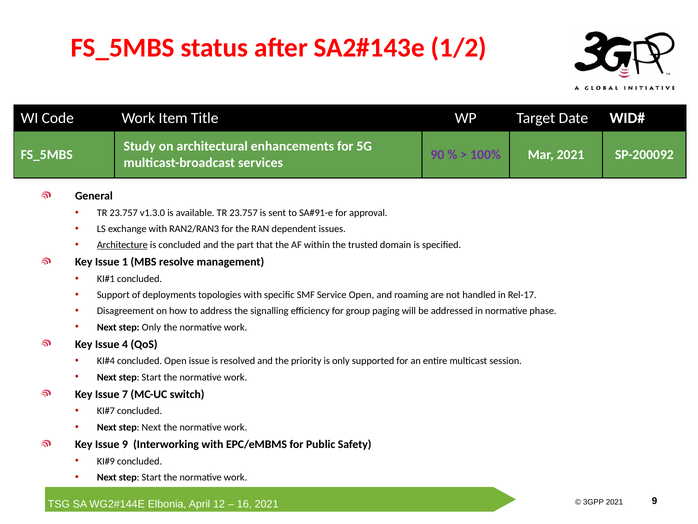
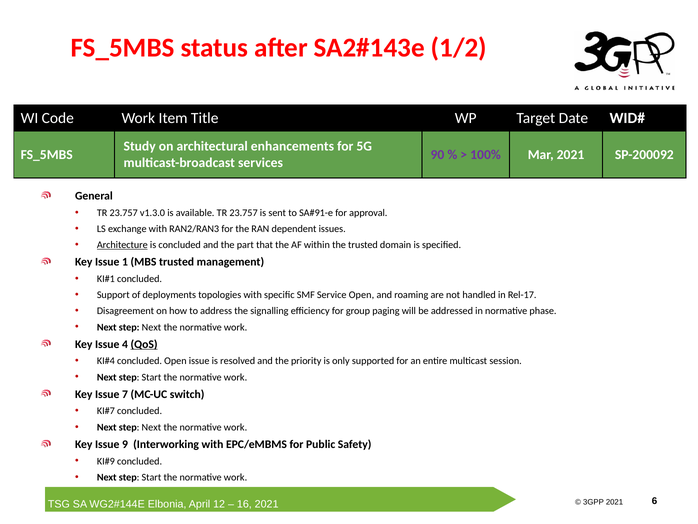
MBS resolve: resolve -> trusted
Only at (151, 327): Only -> Next
QoS underline: none -> present
2021 9: 9 -> 6
